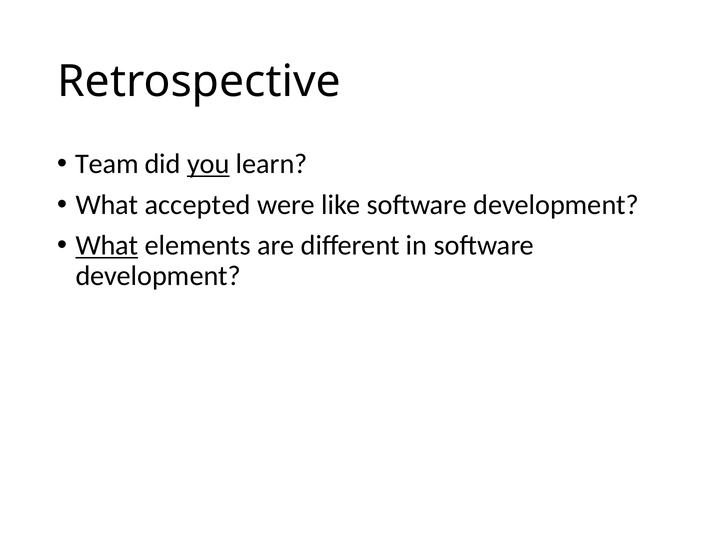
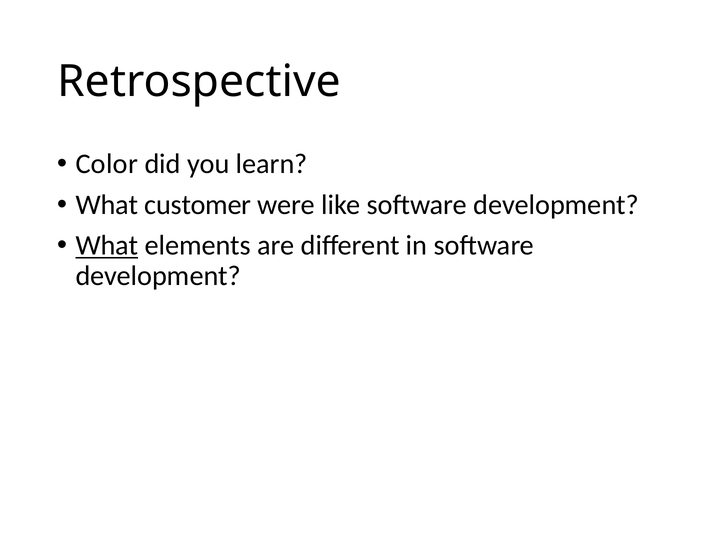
Team: Team -> Color
you underline: present -> none
accepted: accepted -> customer
